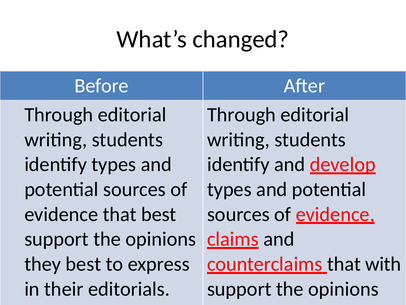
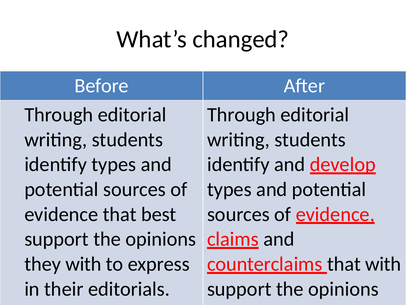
they best: best -> with
